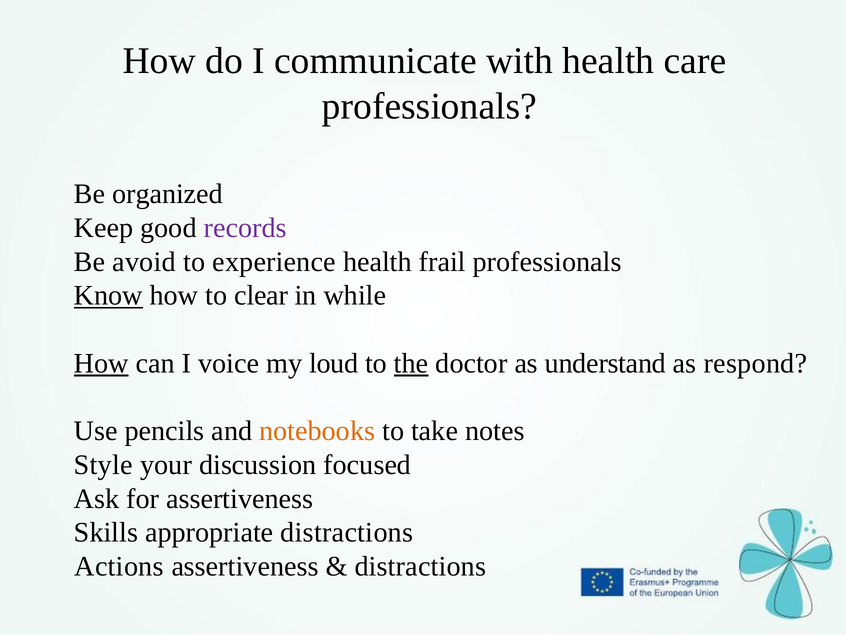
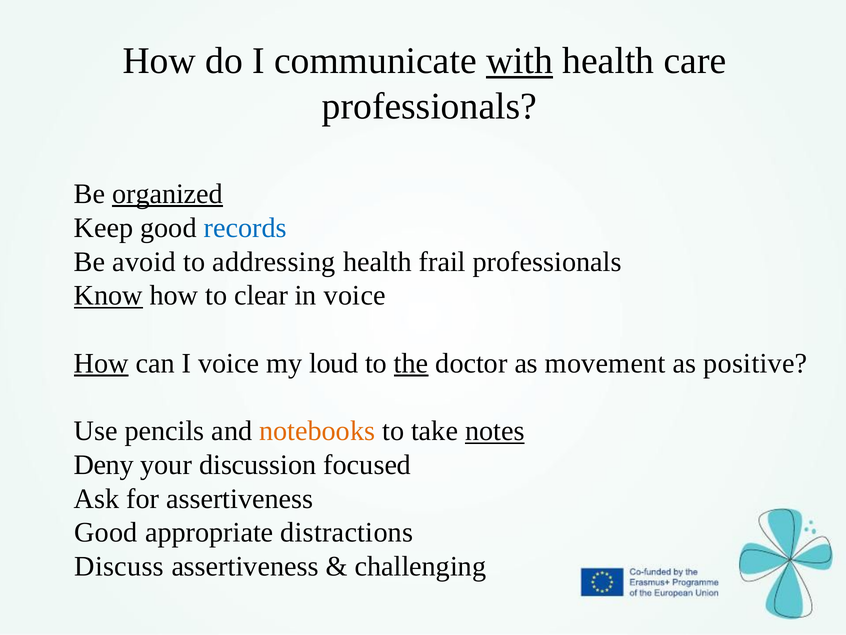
with underline: none -> present
organized underline: none -> present
records colour: purple -> blue
experience: experience -> addressing
in while: while -> voice
understand: understand -> movement
respond: respond -> positive
notes underline: none -> present
Style: Style -> Deny
Skills at (106, 532): Skills -> Good
Actions: Actions -> Discuss
distractions at (420, 566): distractions -> challenging
